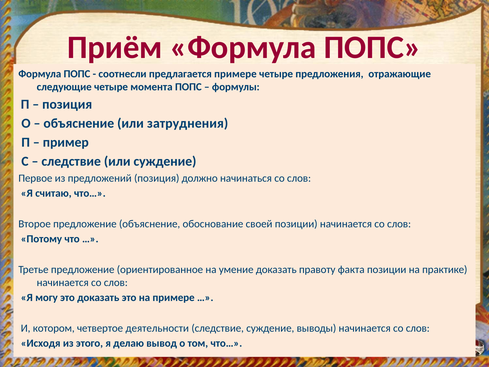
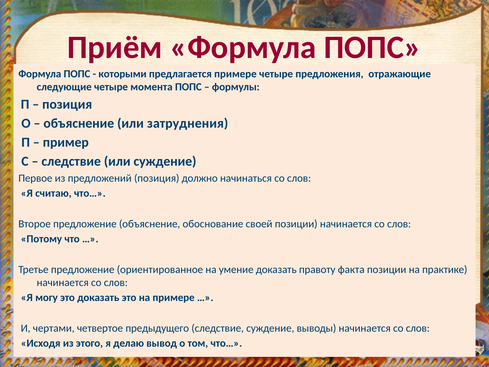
соотнесли: соотнесли -> которыми
котором: котором -> чертами
деятельности: деятельности -> предыдущего
